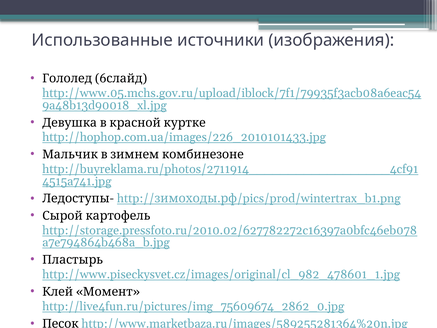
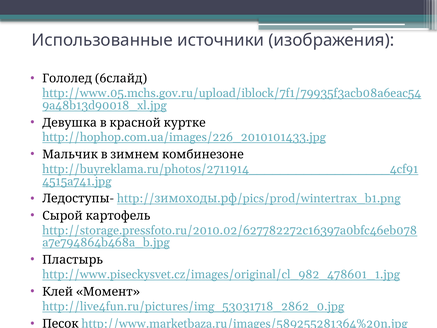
http://live4fun.ru/pictures/img_75609674_2862_0.jpg: http://live4fun.ru/pictures/img_75609674_2862_0.jpg -> http://live4fun.ru/pictures/img_53031718_2862_0.jpg
